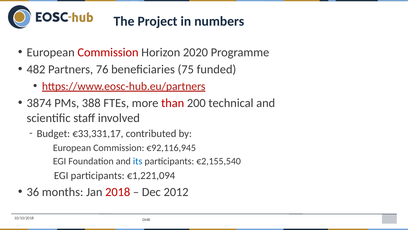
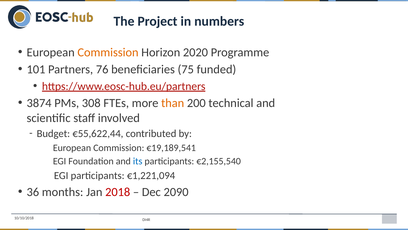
Commission at (108, 52) colour: red -> orange
482: 482 -> 101
388: 388 -> 308
than colour: red -> orange
€33,331,17: €33,331,17 -> €55,622,44
€92,116,945: €92,116,945 -> €19,189,541
2012: 2012 -> 2090
